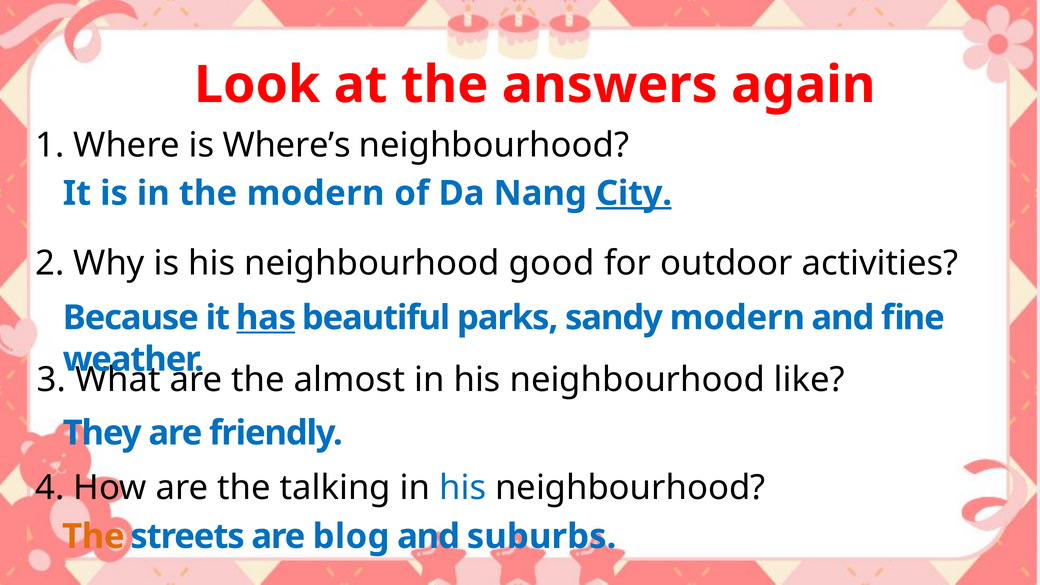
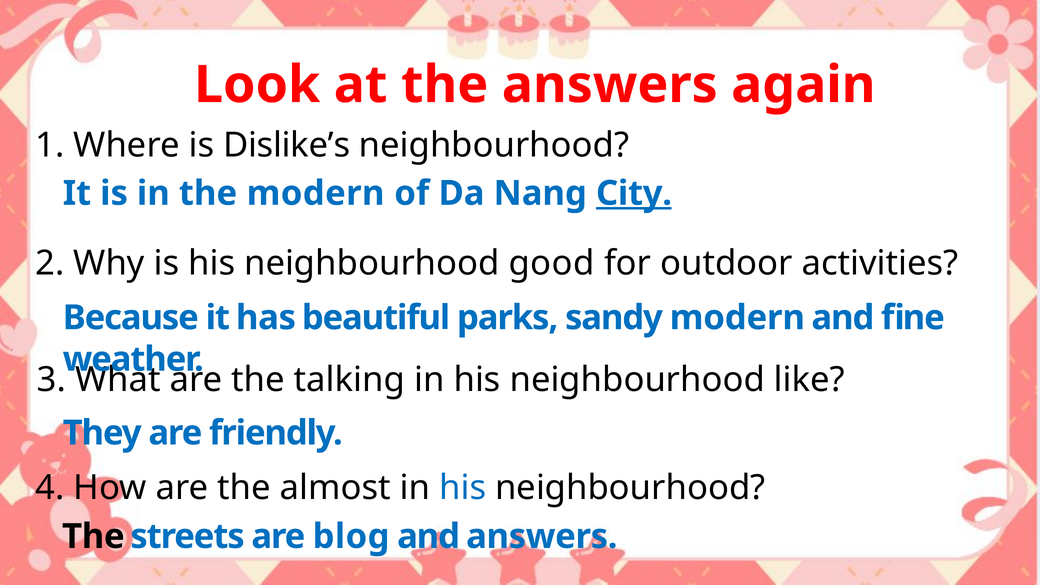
Where’s: Where’s -> Dislike’s
has underline: present -> none
almost: almost -> talking
talking: talking -> almost
The at (93, 537) colour: orange -> black
and suburbs: suburbs -> answers
